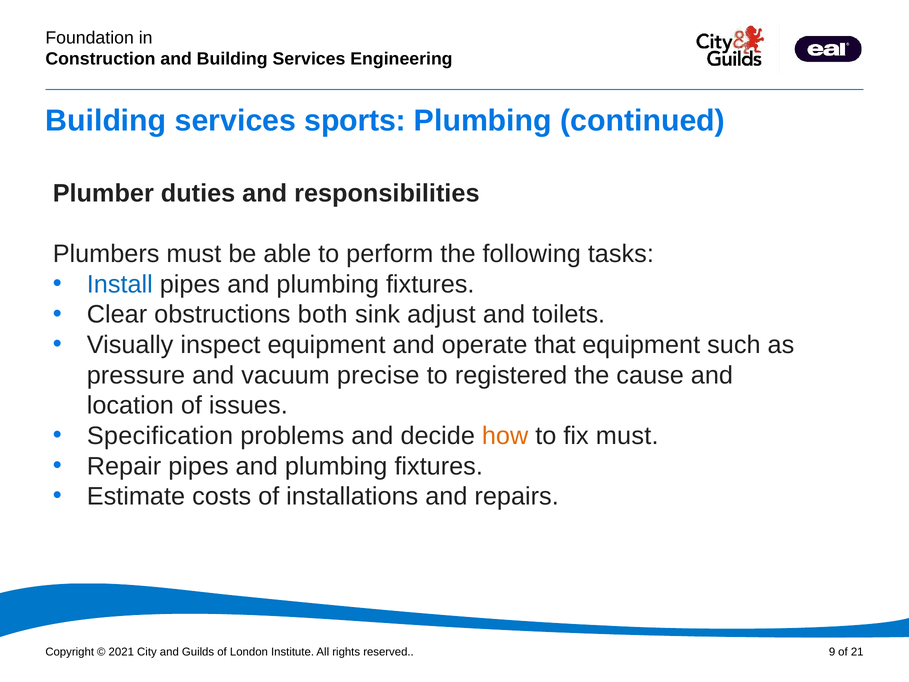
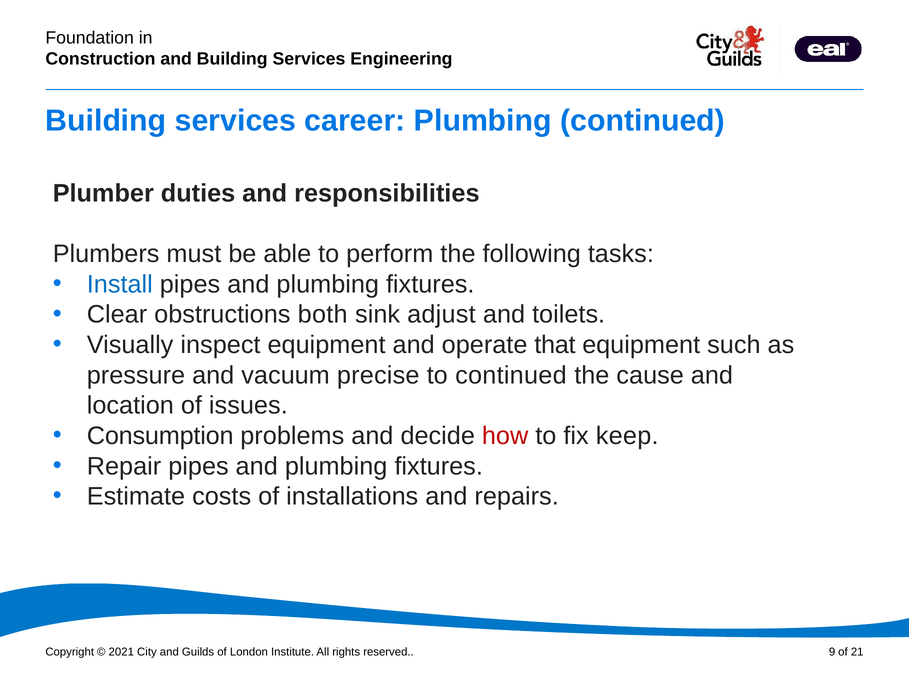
sports: sports -> career
to registered: registered -> continued
Specification: Specification -> Consumption
how colour: orange -> red
fix must: must -> keep
